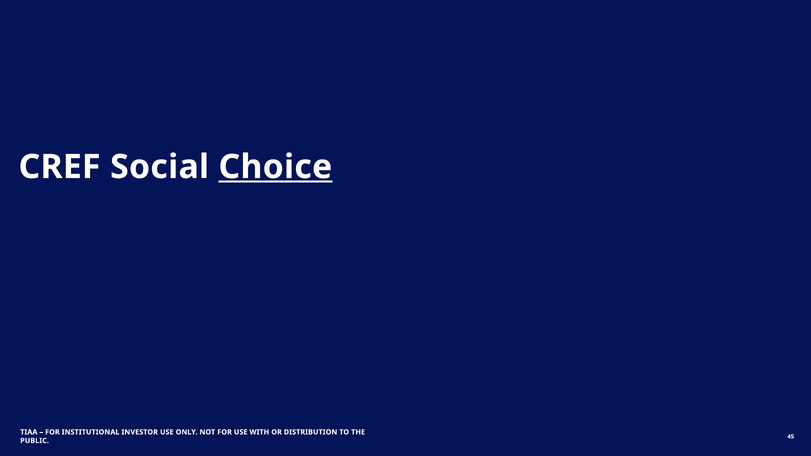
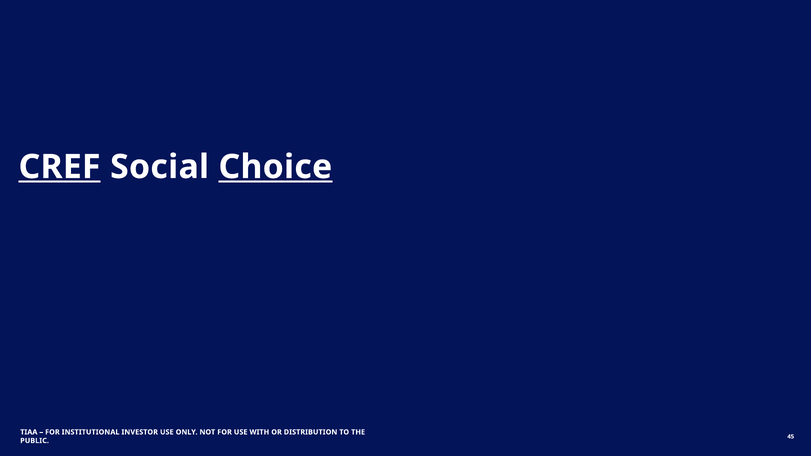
CREF underline: none -> present
